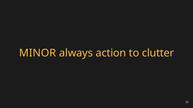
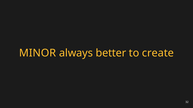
action: action -> better
clutter: clutter -> create
